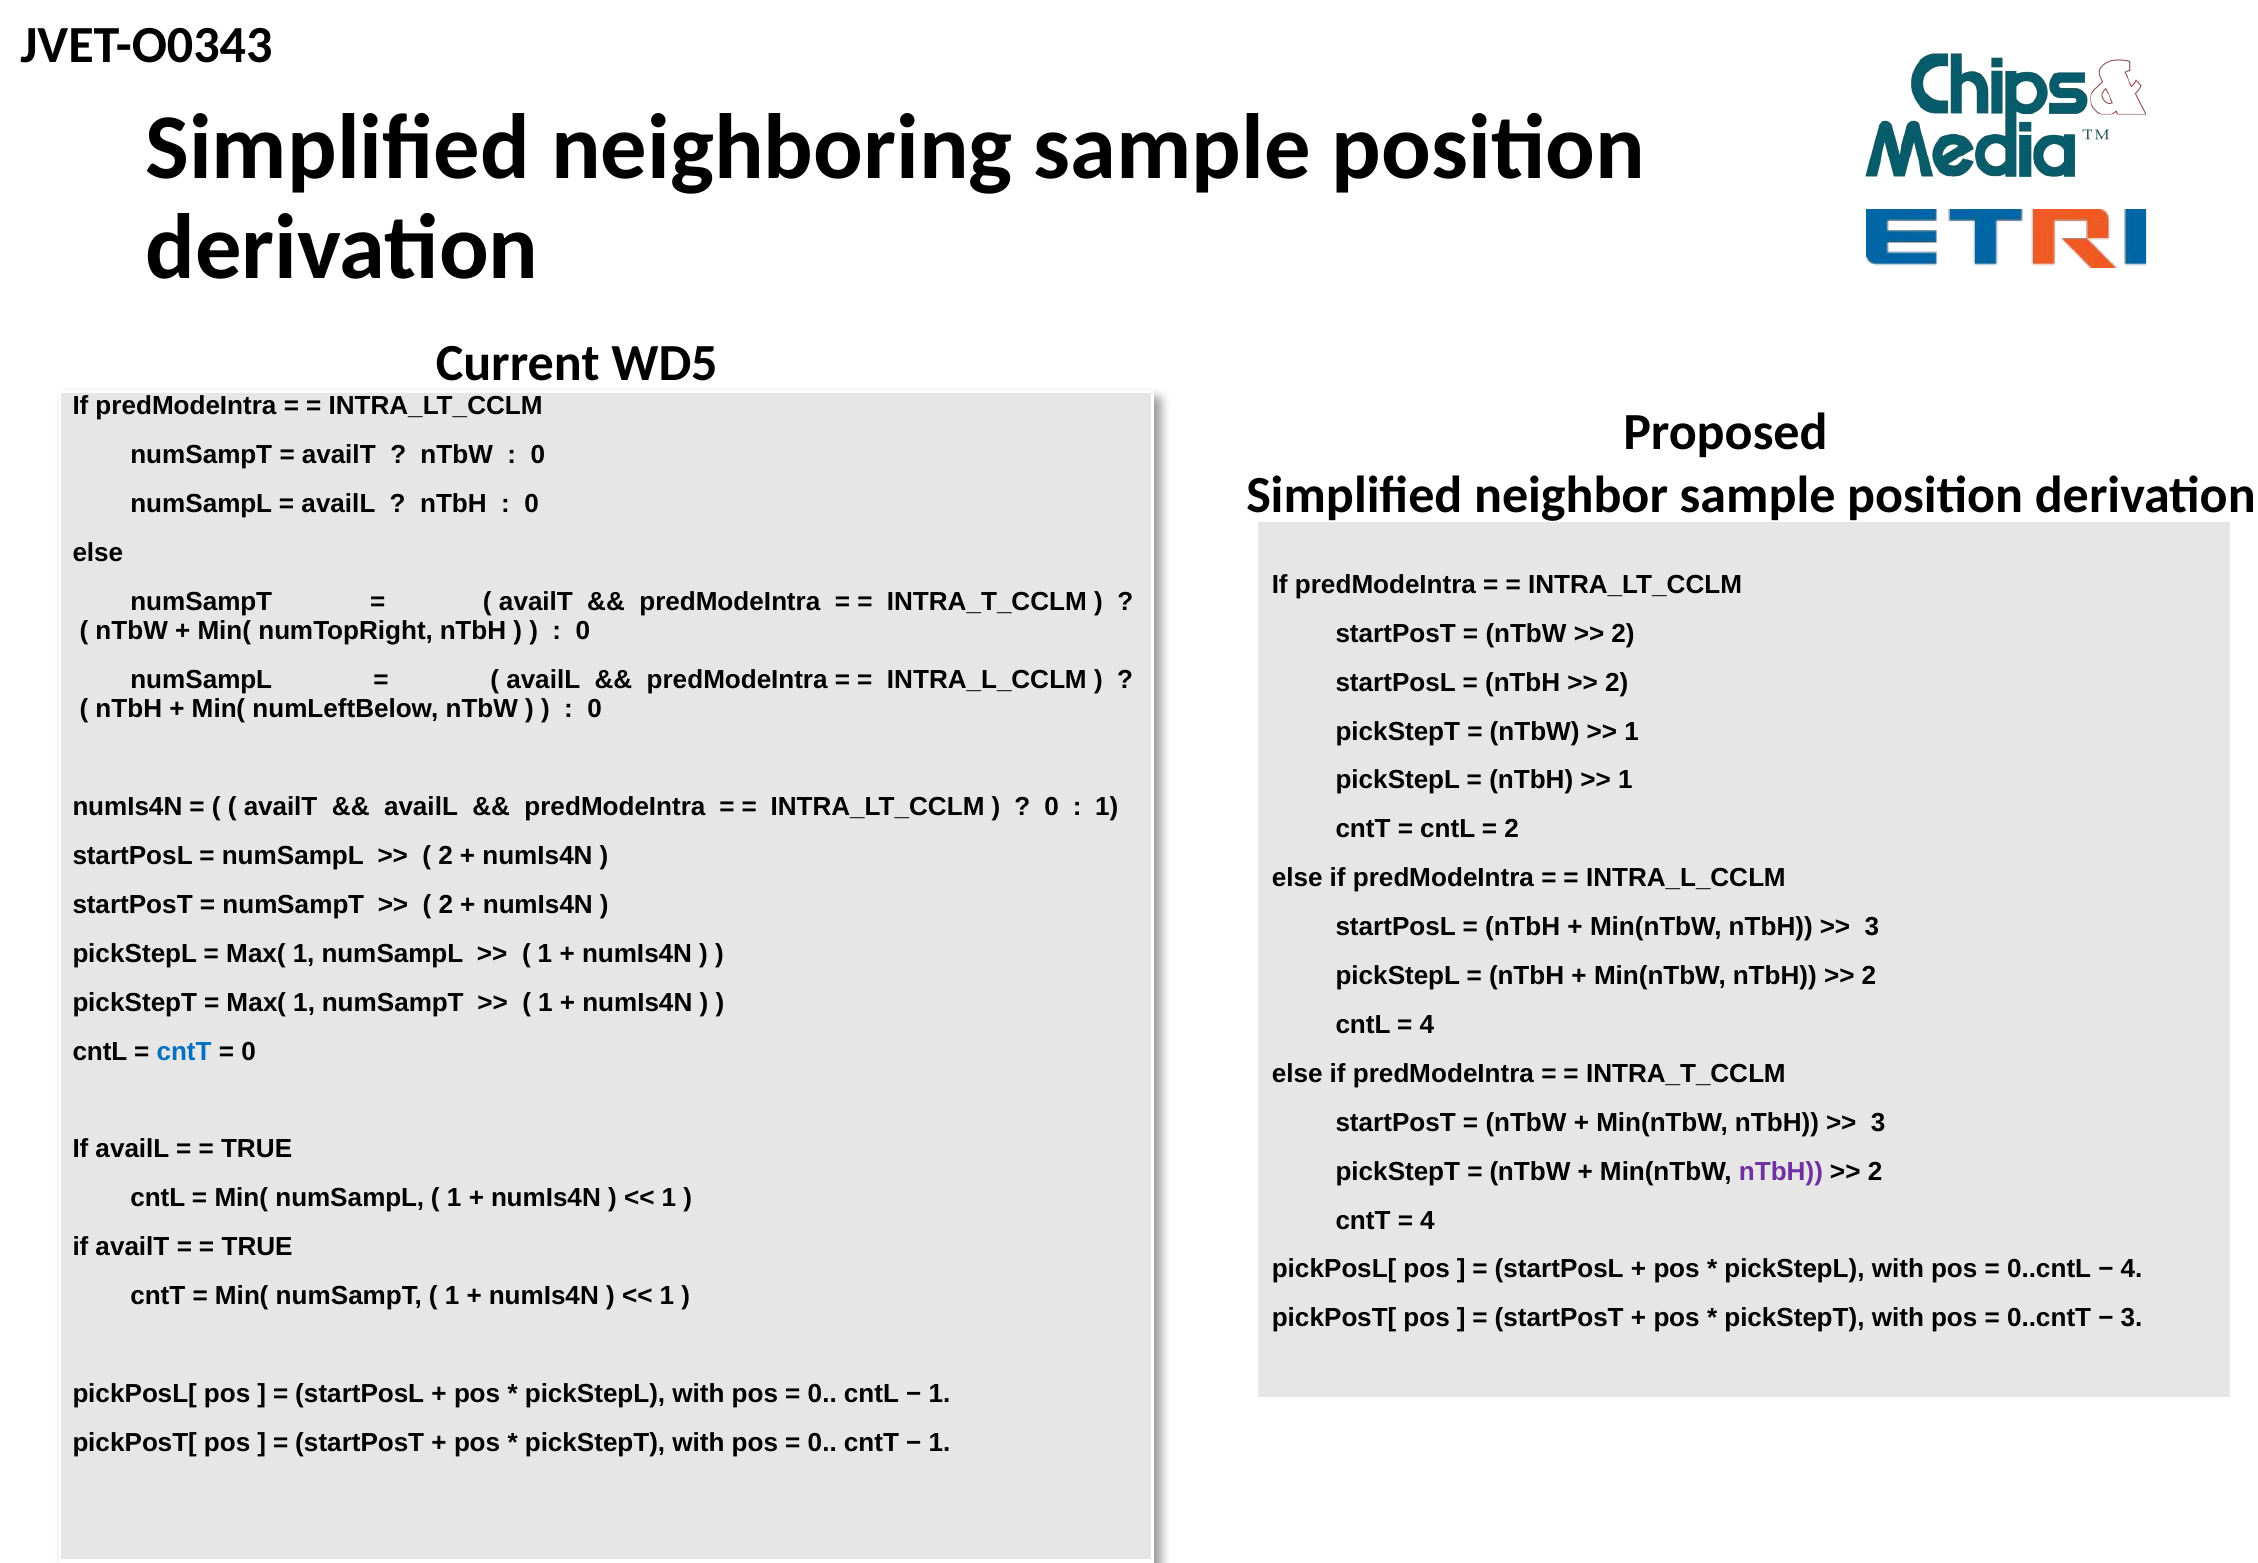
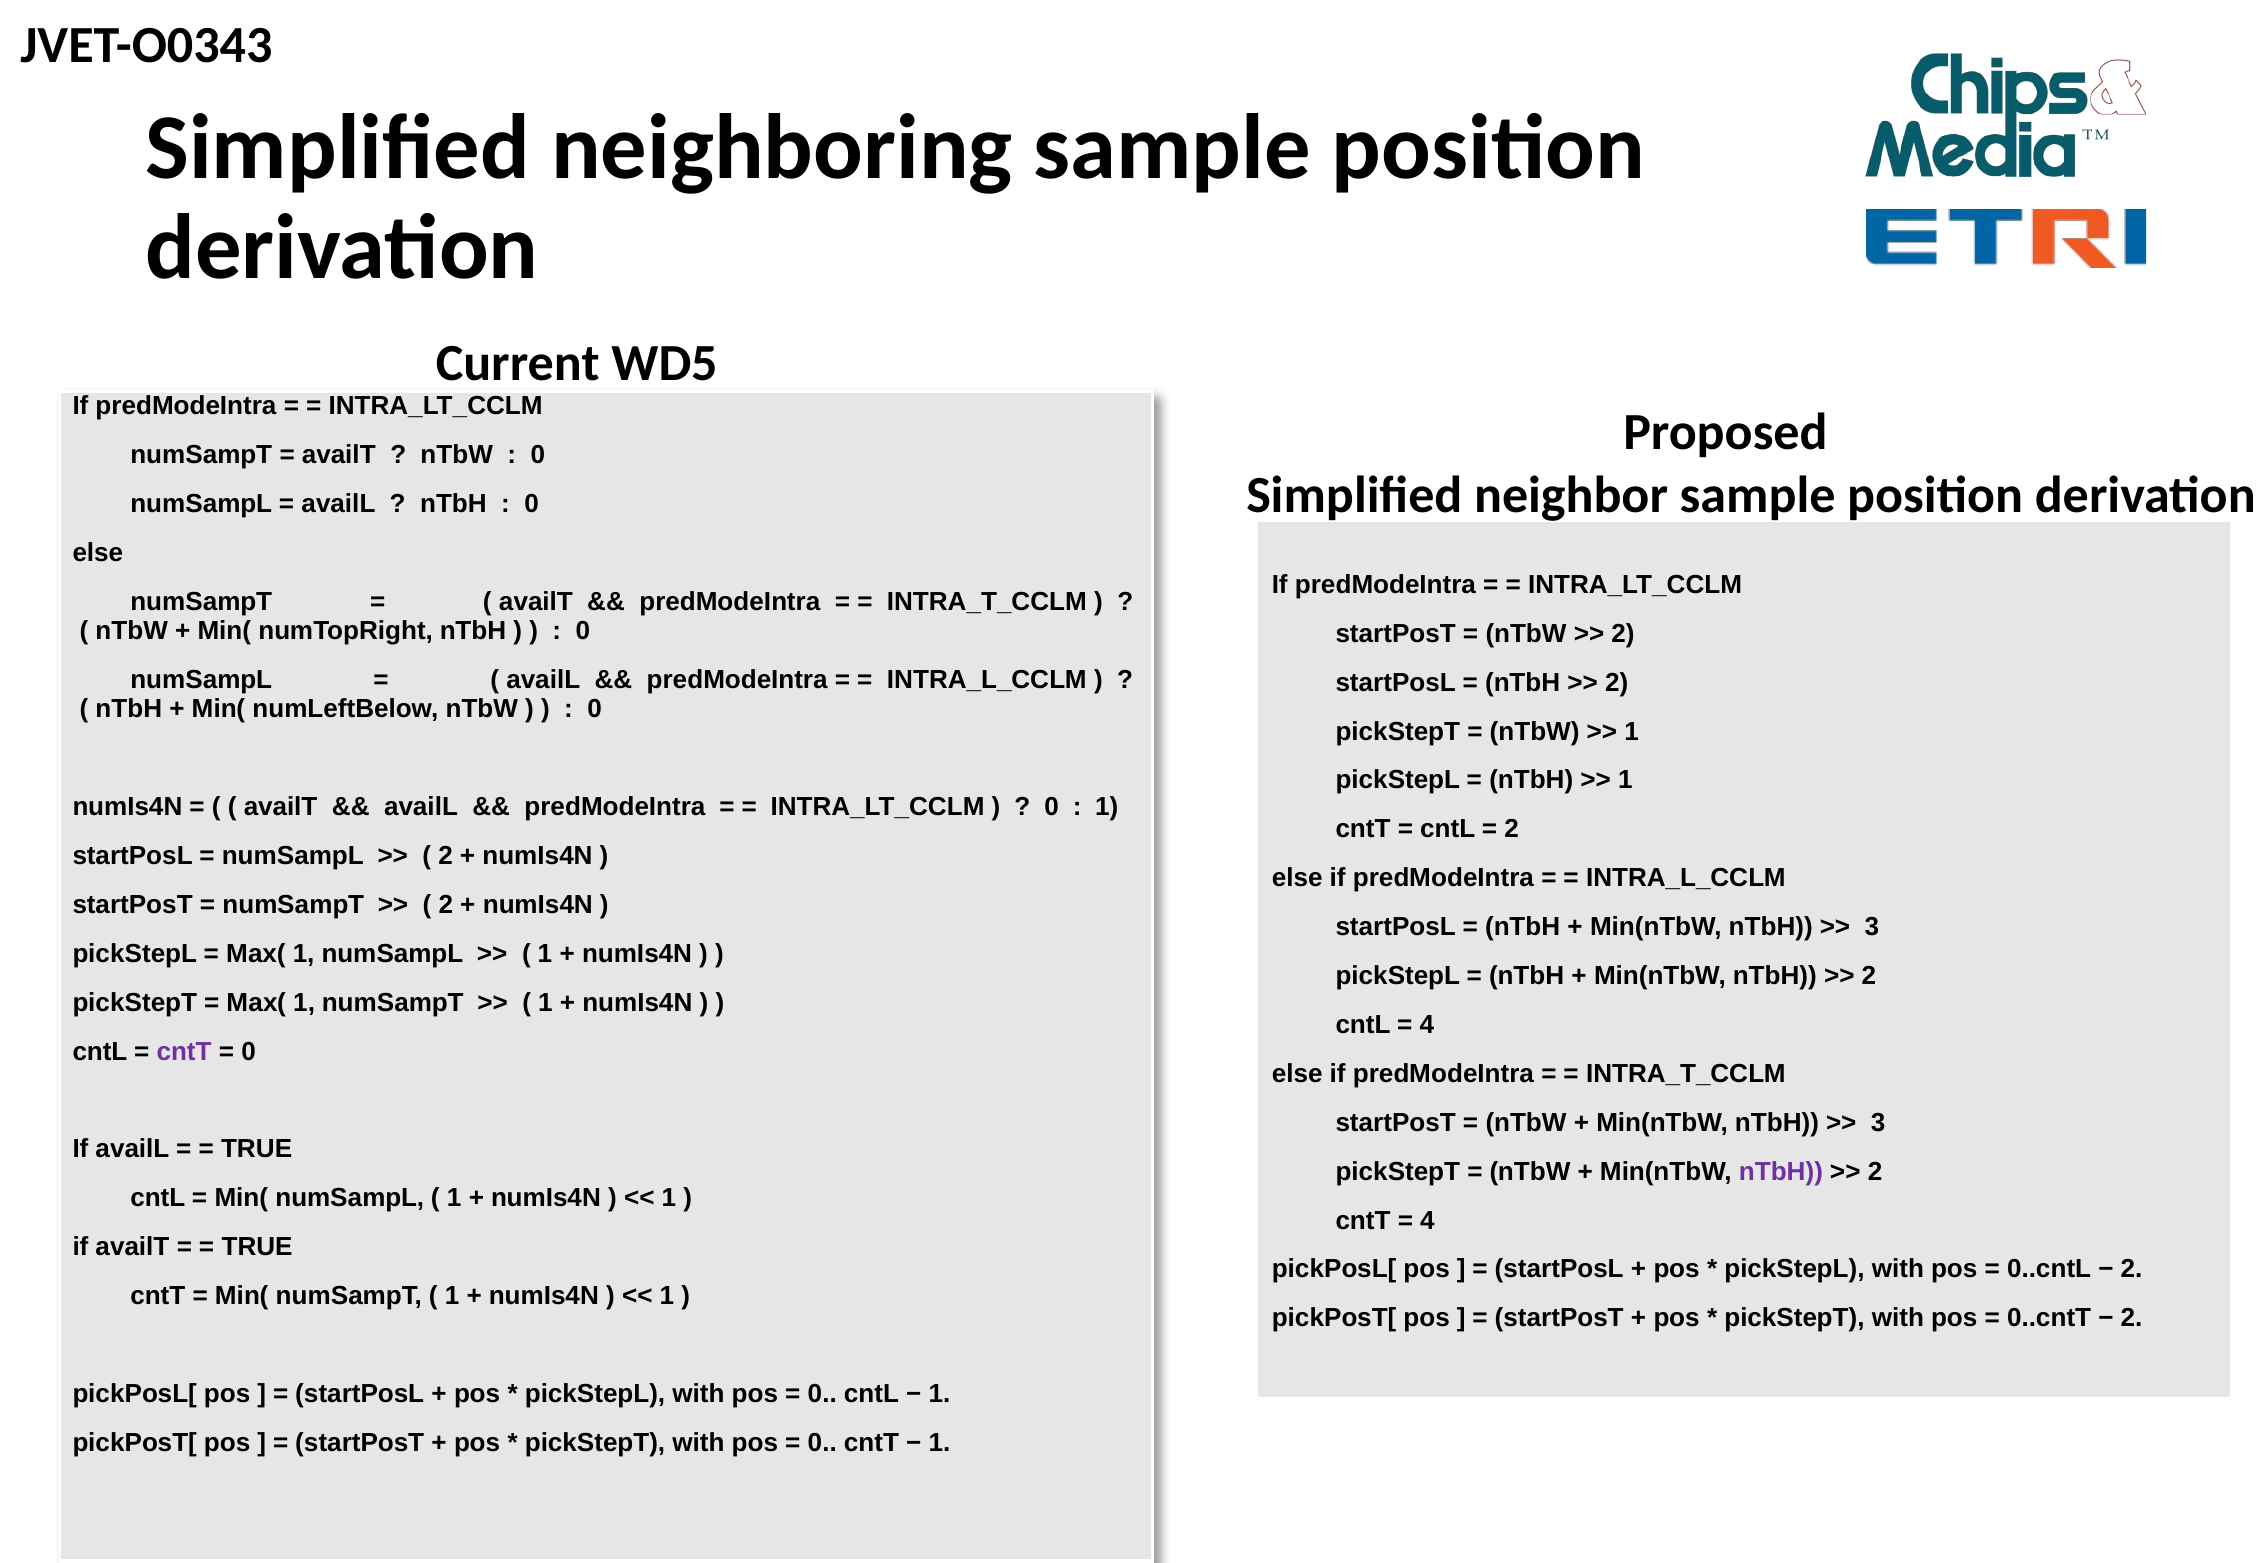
cntT at (184, 1052) colour: blue -> purple
4 at (2132, 1270): 4 -> 2
3 at (2132, 1318): 3 -> 2
